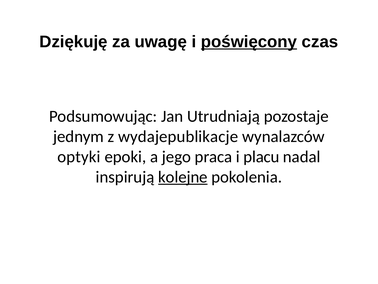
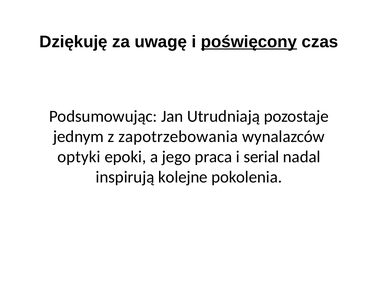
wydajepublikacje: wydajepublikacje -> zapotrzebowania
placu: placu -> serial
kolejne underline: present -> none
